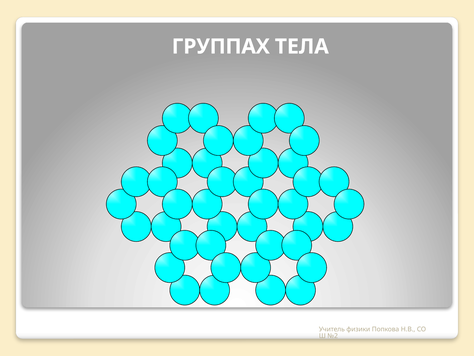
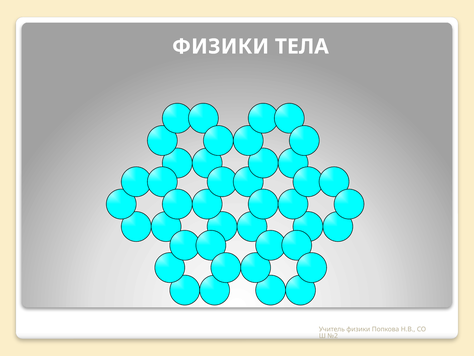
ГРУППАХ at (221, 46): ГРУППАХ -> ФИЗИКИ
